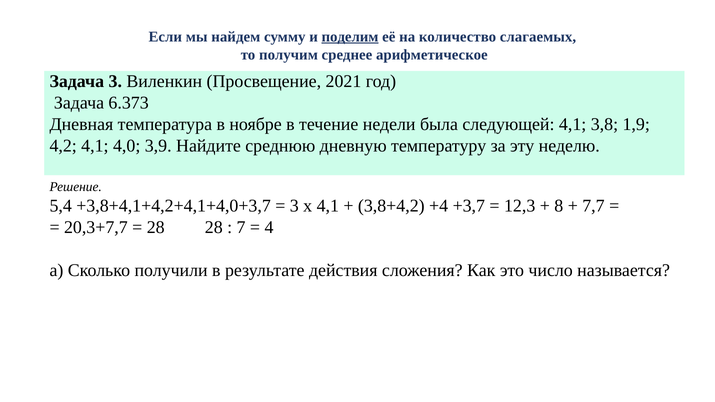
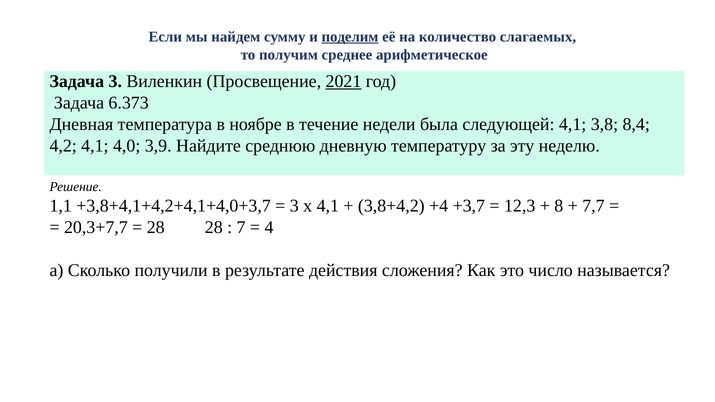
2021 underline: none -> present
1,9: 1,9 -> 8,4
5,4: 5,4 -> 1,1
